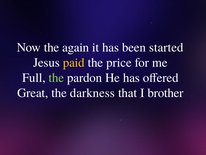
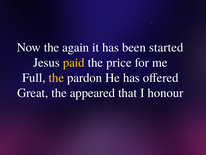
the at (56, 77) colour: light green -> yellow
darkness: darkness -> appeared
brother: brother -> honour
